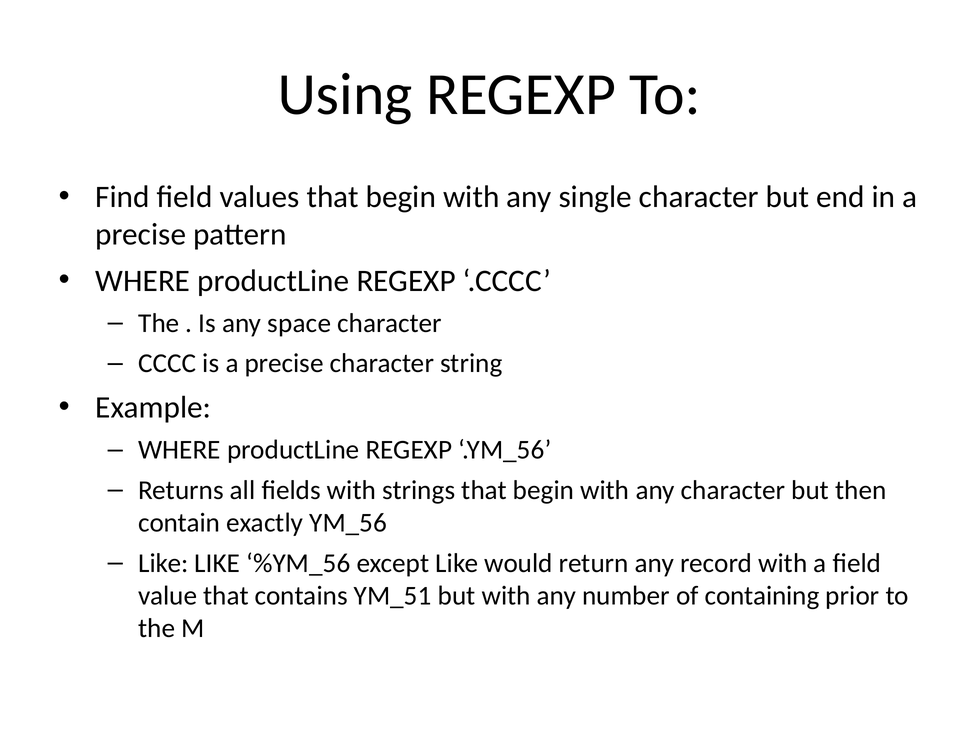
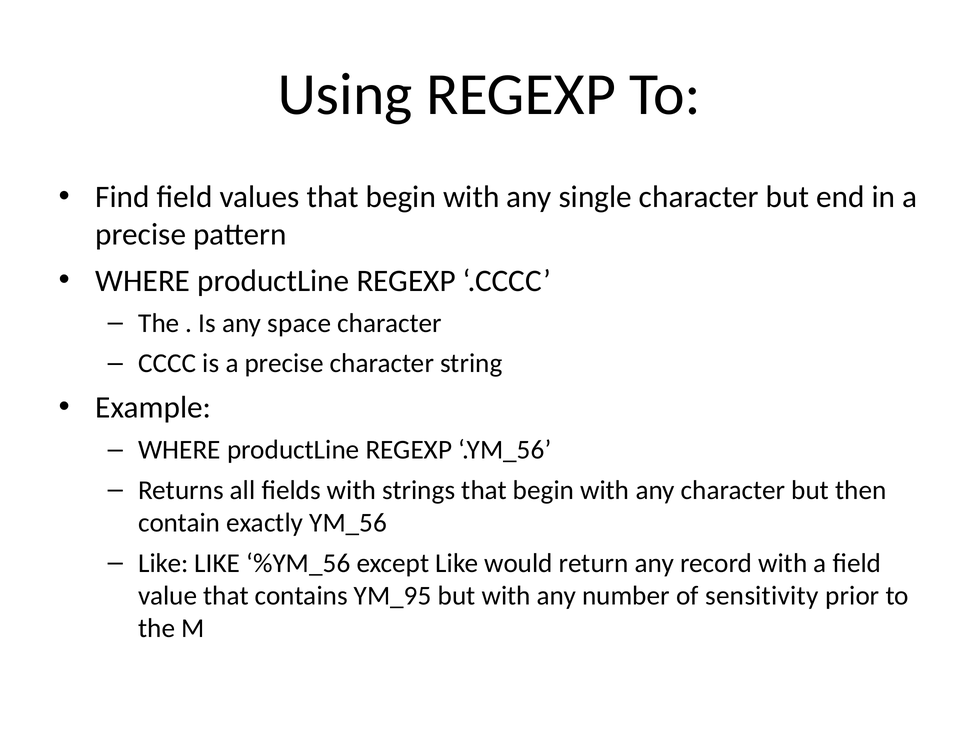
YM_51: YM_51 -> YM_95
containing: containing -> sensitivity
